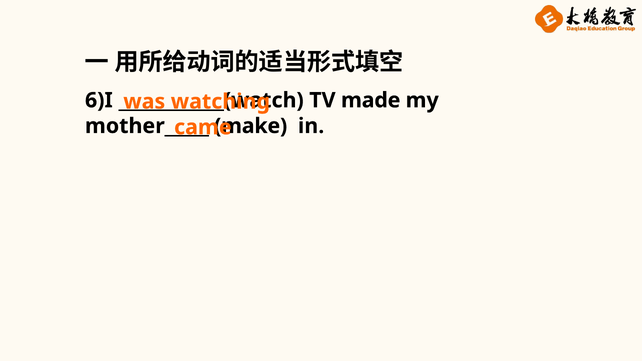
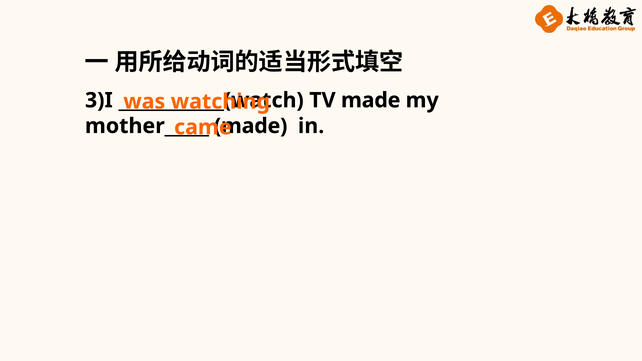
6)I: 6)I -> 3)I
make at (251, 126): make -> made
